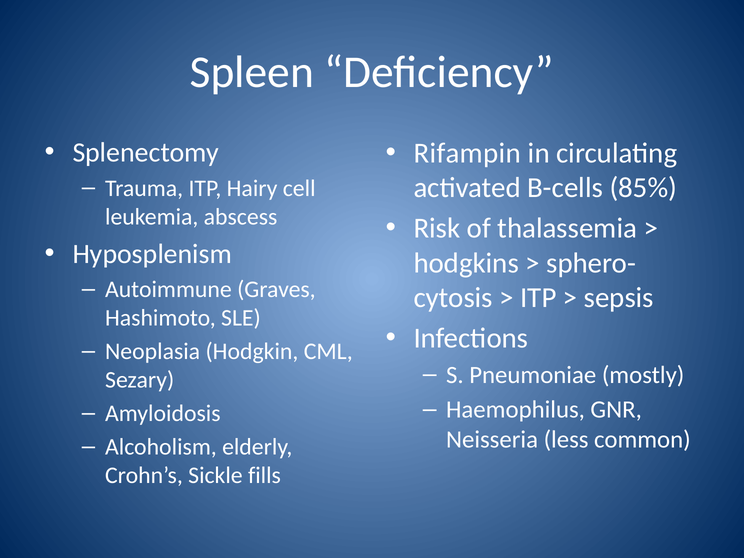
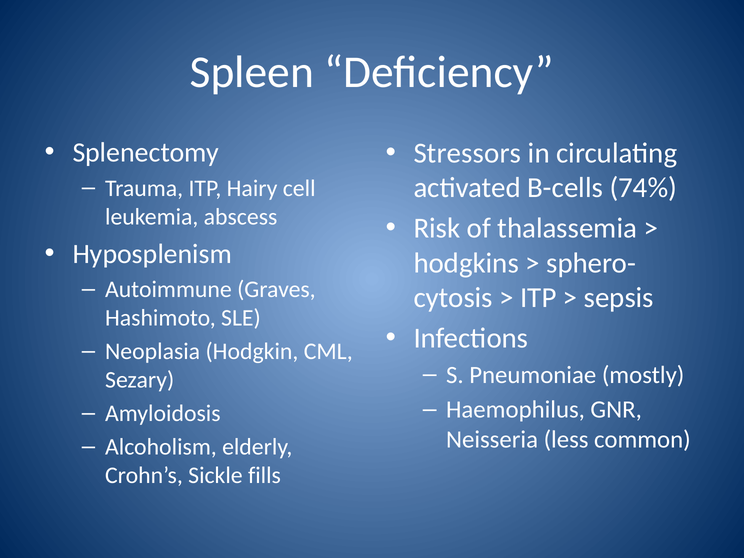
Rifampin: Rifampin -> Stressors
85%: 85% -> 74%
